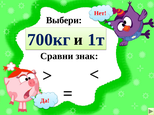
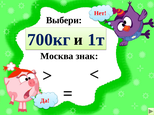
Сравни: Сравни -> Москва
